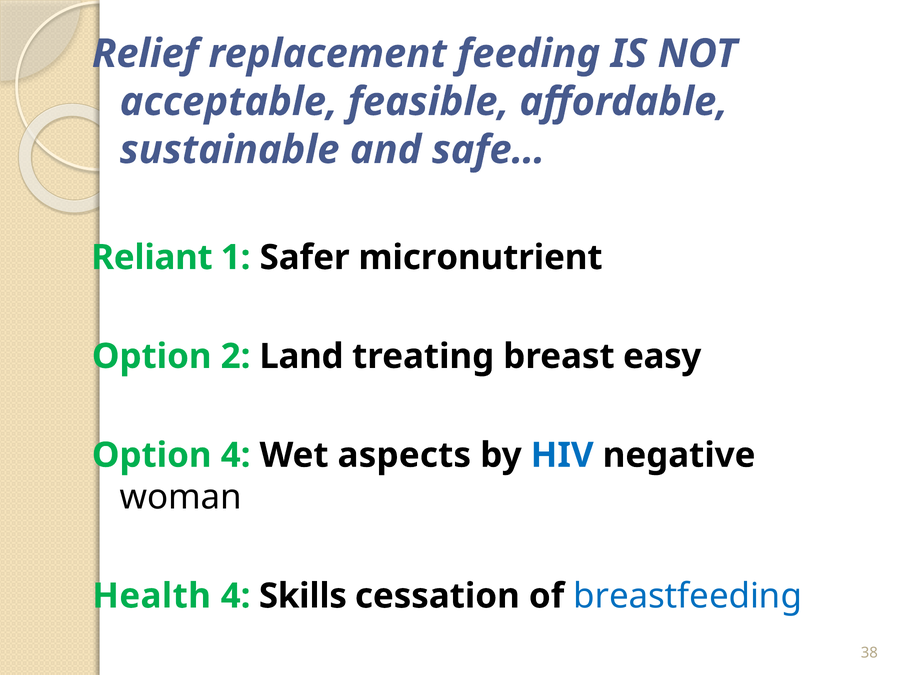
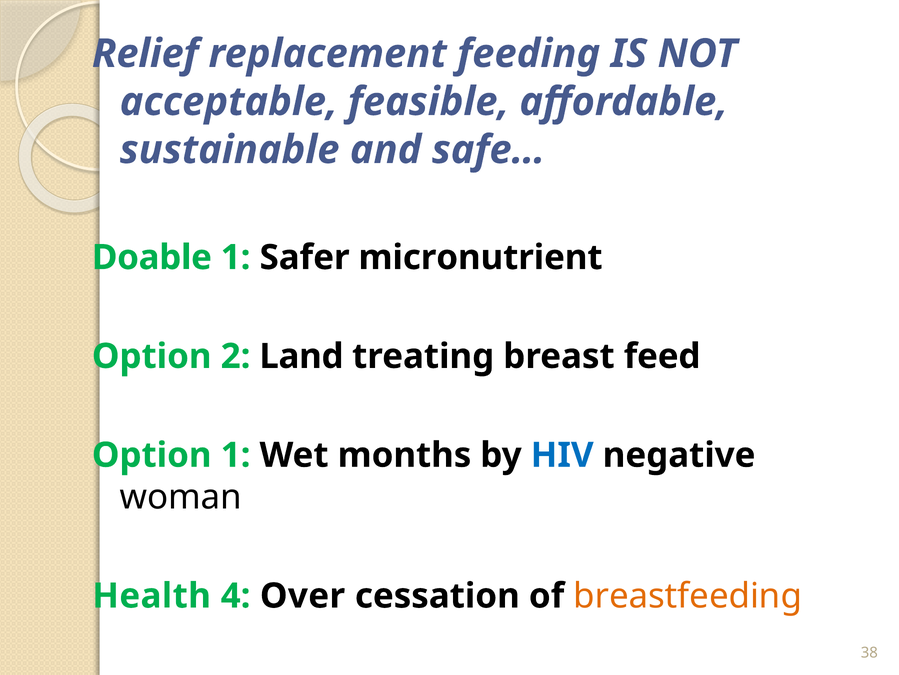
Reliant: Reliant -> Doable
easy: easy -> feed
Option 4: 4 -> 1
aspects: aspects -> months
Skills: Skills -> Over
breastfeeding colour: blue -> orange
